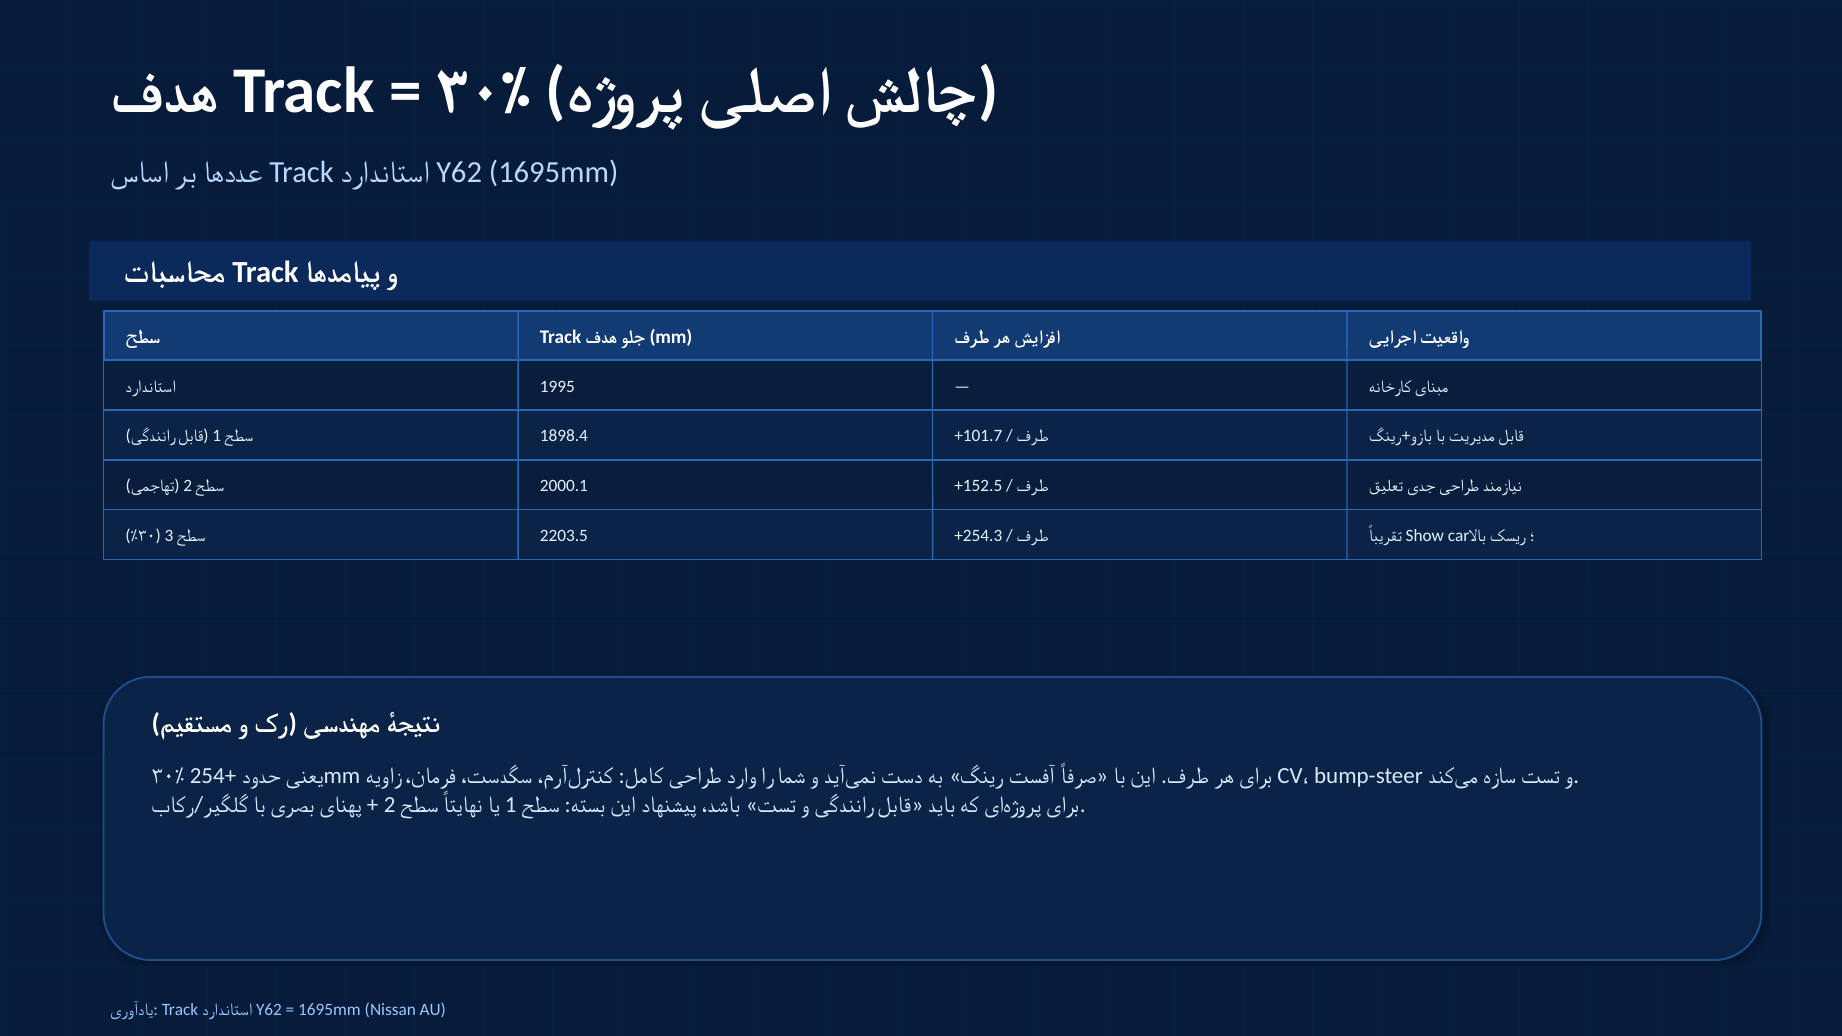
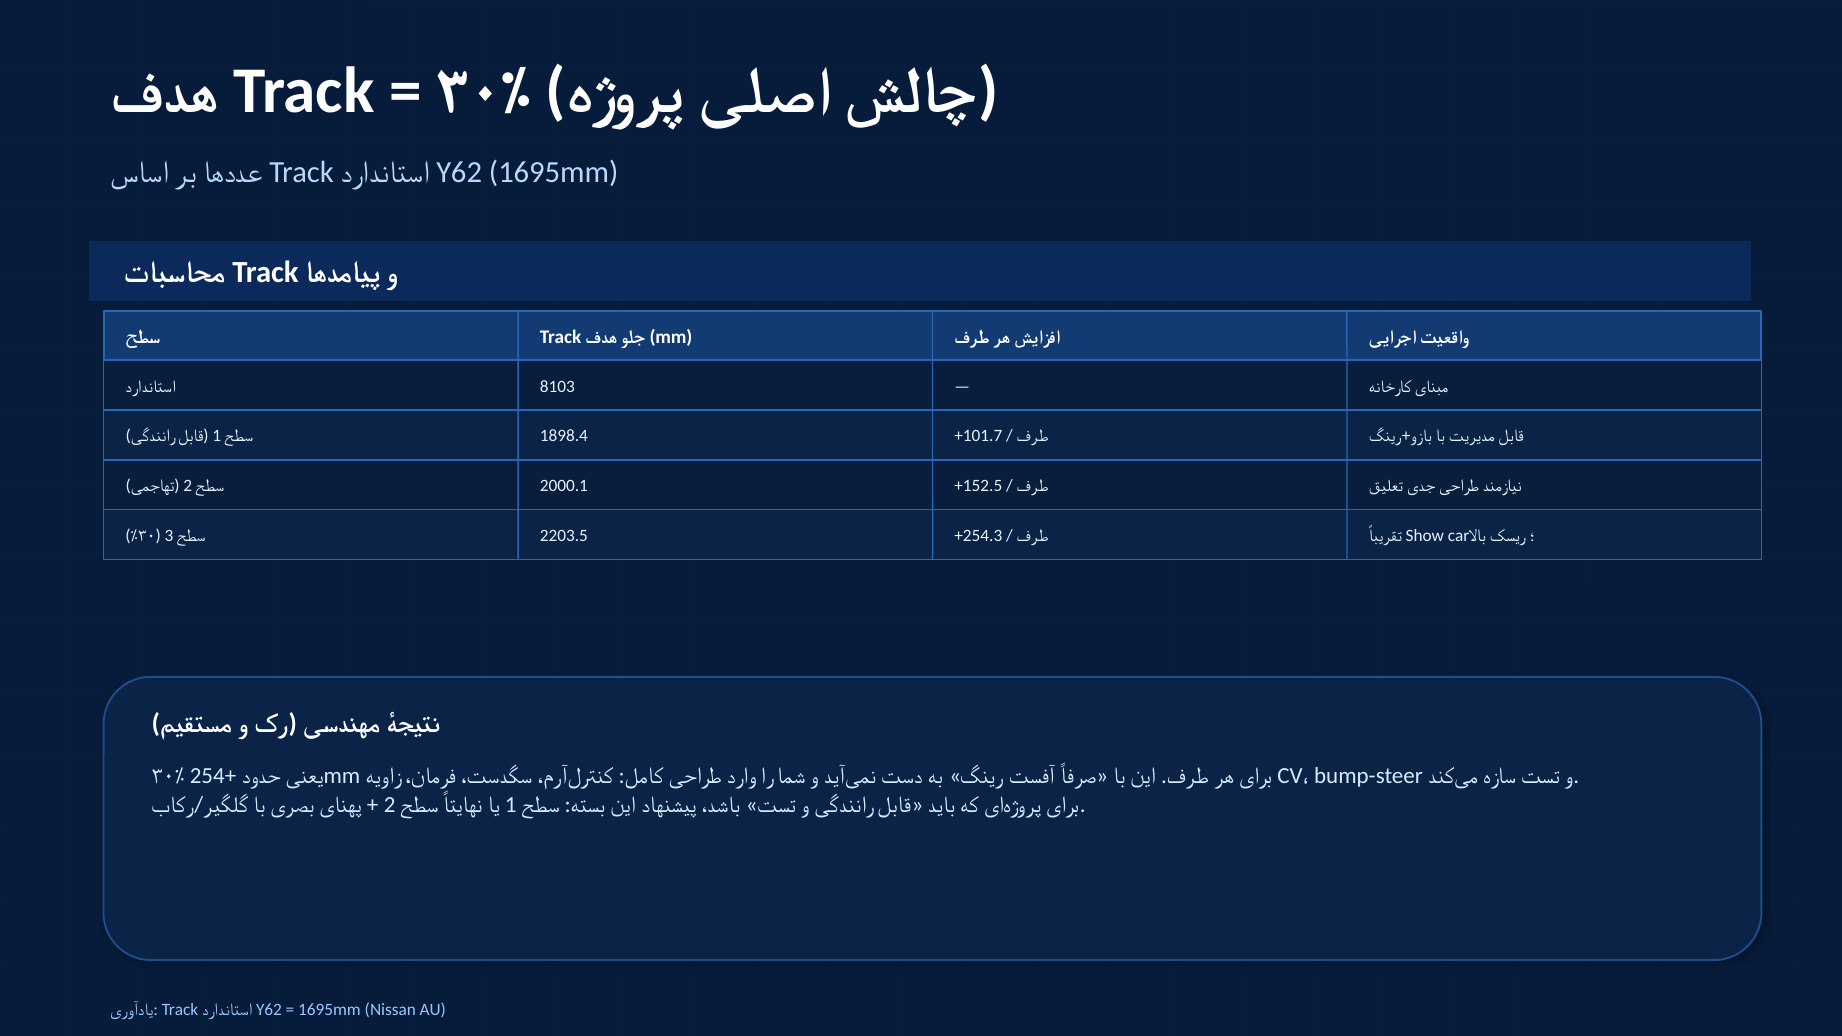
1995: 1995 -> 8103
